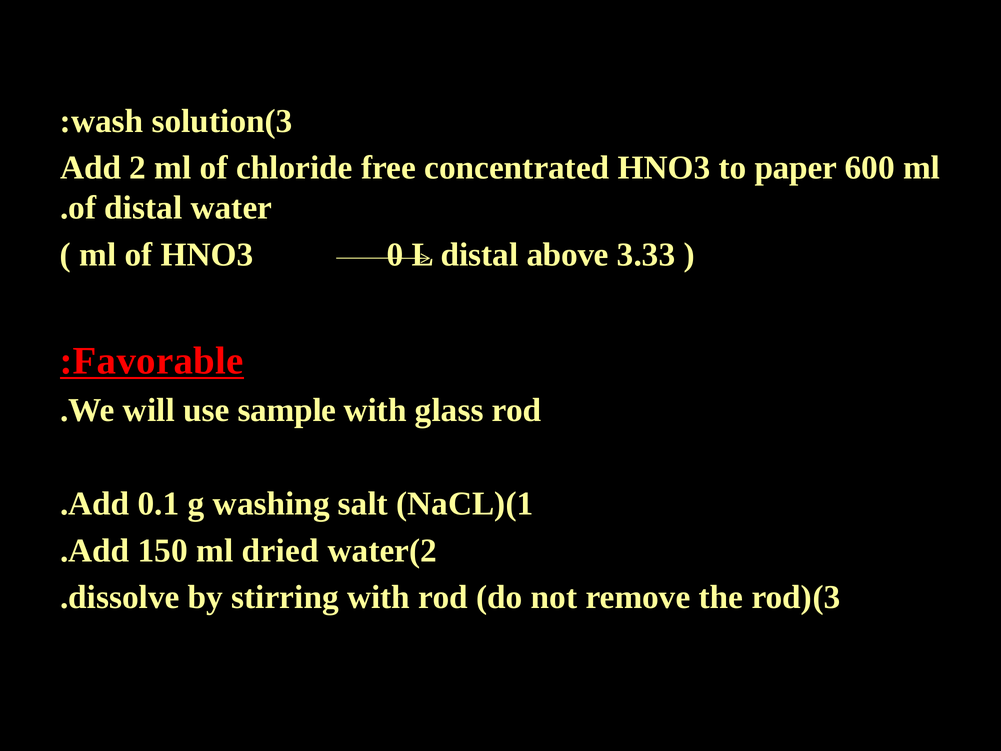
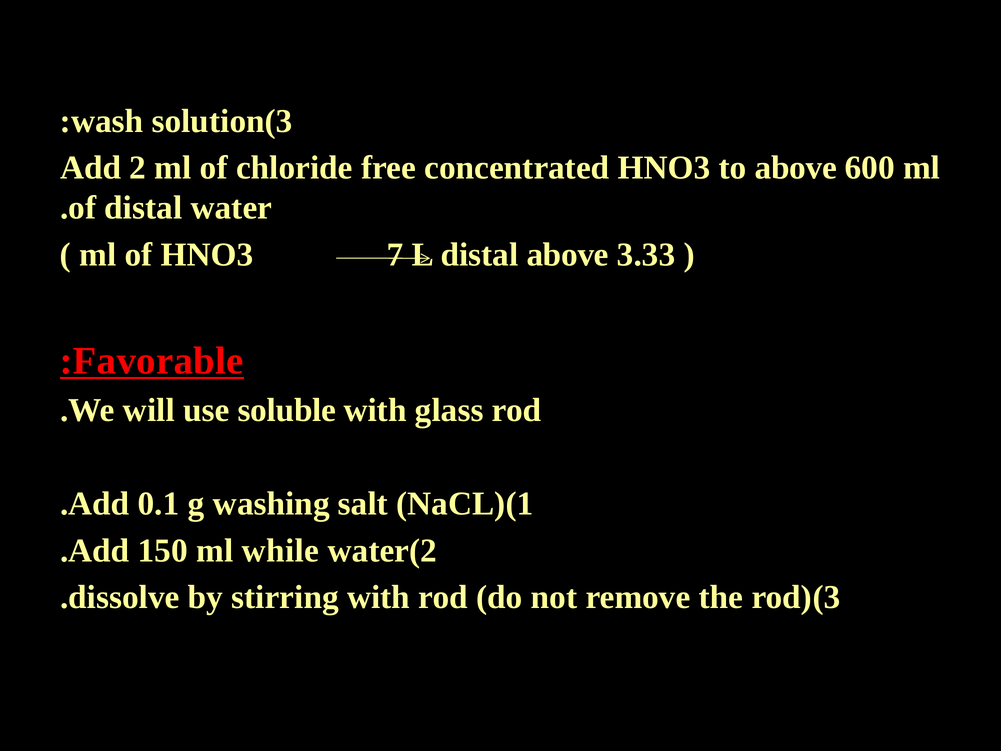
to paper: paper -> above
0: 0 -> 7
sample: sample -> soluble
dried: dried -> while
